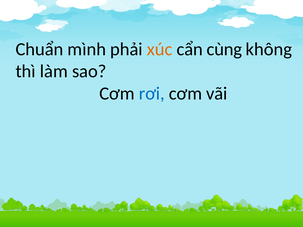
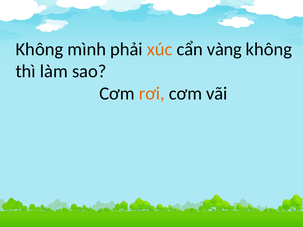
Chuẩn at (39, 49): Chuẩn -> Không
cùng: cùng -> vàng
rơi colour: blue -> orange
